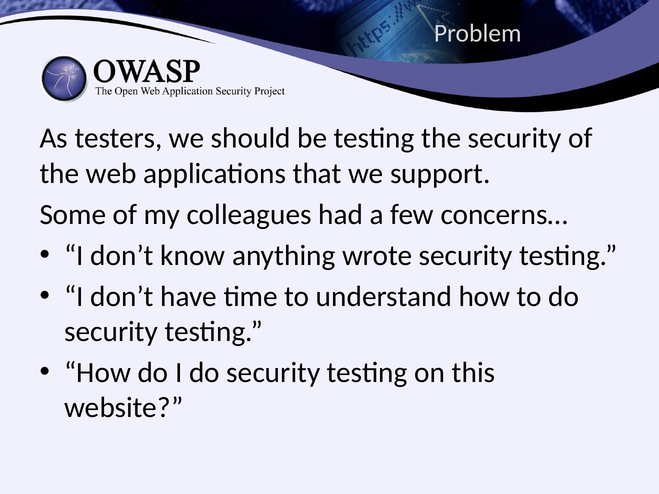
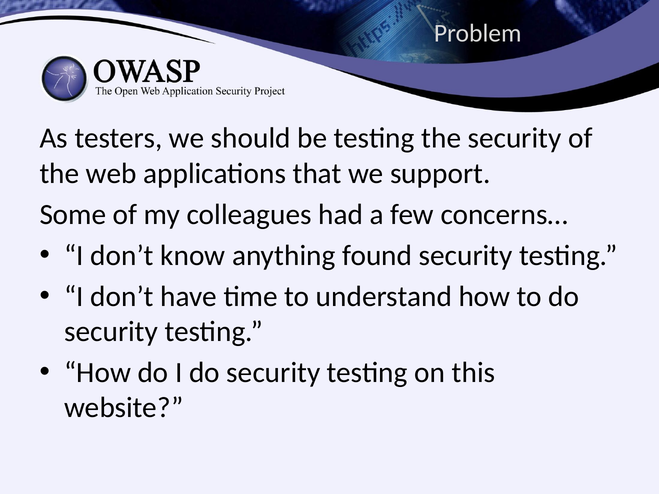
wrote: wrote -> found
